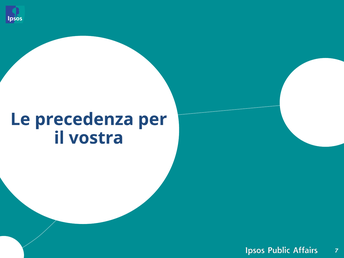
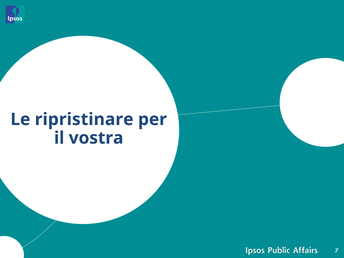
precedenza: precedenza -> ripristinare
